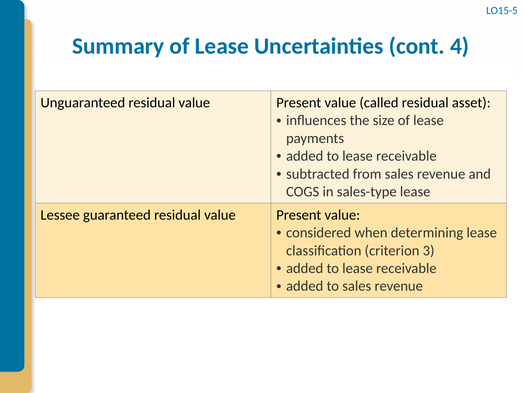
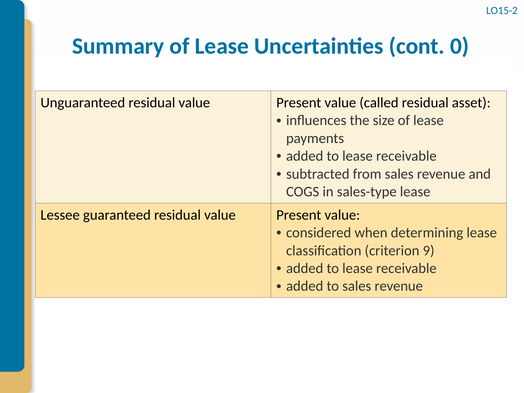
LO15-5: LO15-5 -> LO15-2
4: 4 -> 0
3: 3 -> 9
